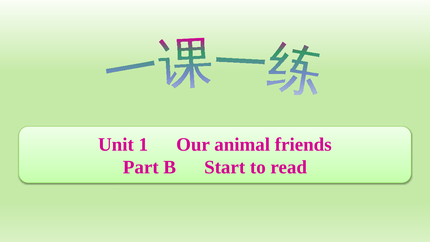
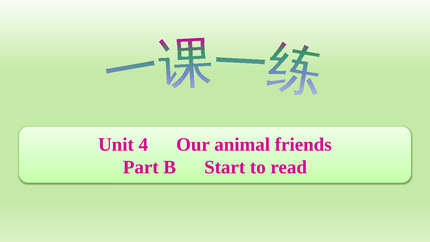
1: 1 -> 4
